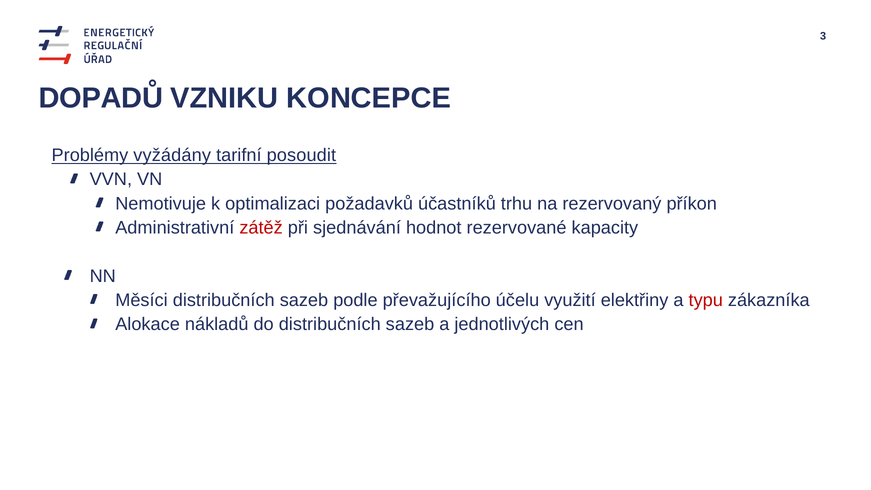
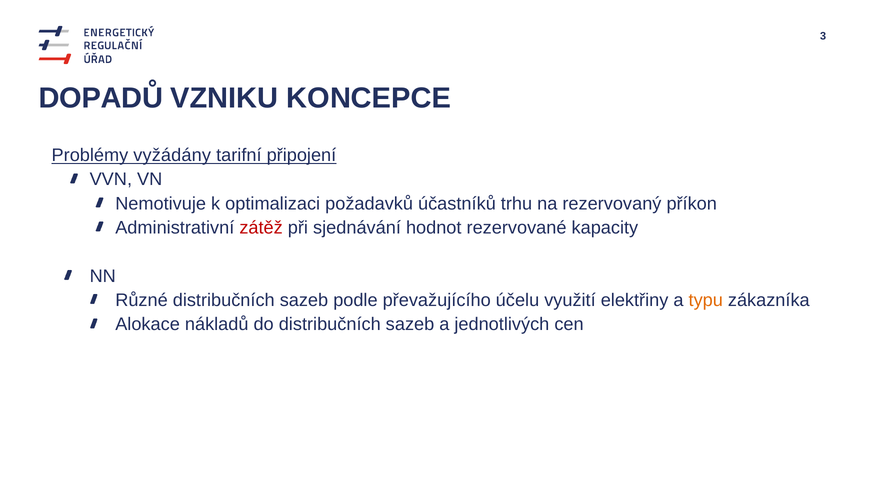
posoudit: posoudit -> připojení
Měsíci: Měsíci -> Různé
typu colour: red -> orange
